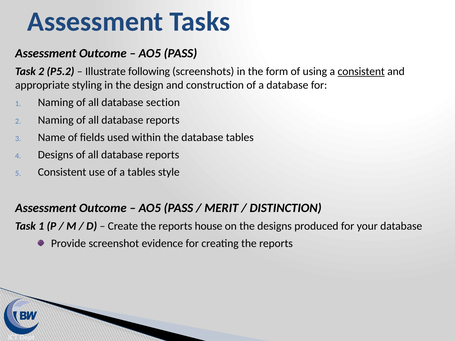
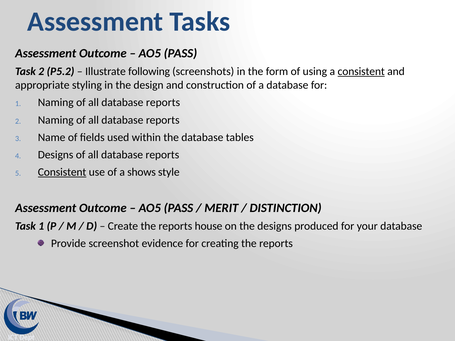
section at (163, 103): section -> reports
Consistent at (62, 172) underline: none -> present
a tables: tables -> shows
